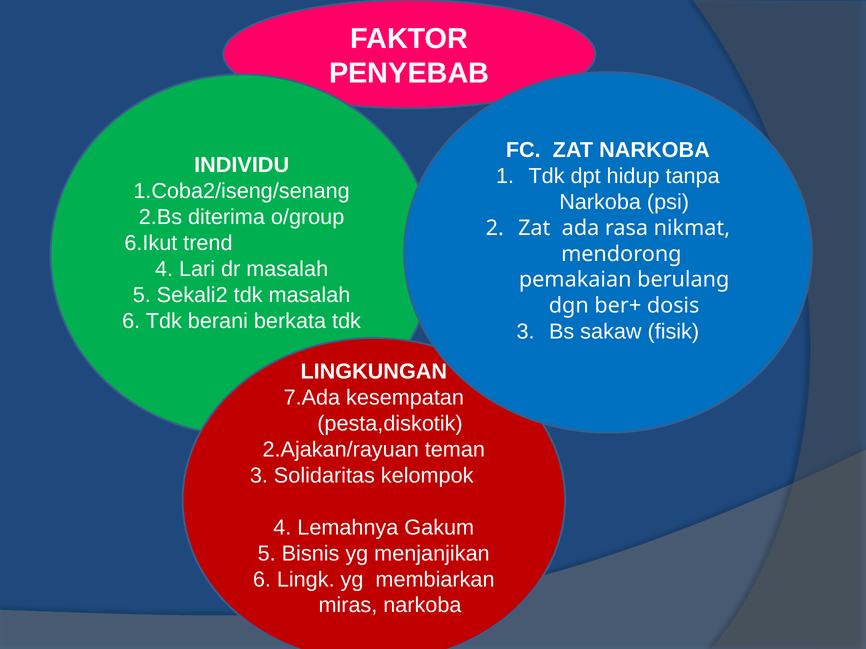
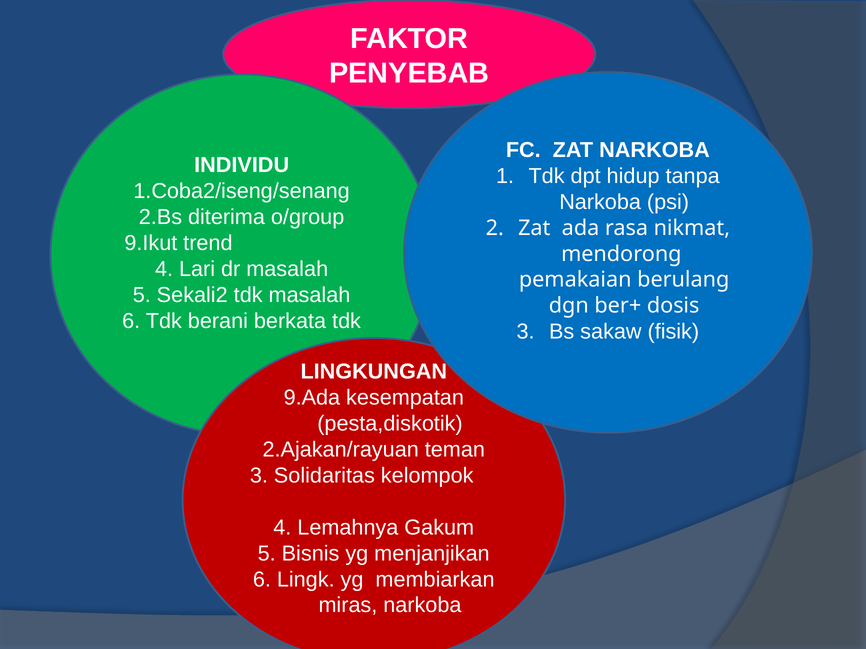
6.Ikut: 6.Ikut -> 9.Ikut
7.Ada: 7.Ada -> 9.Ada
